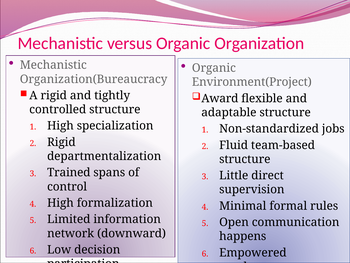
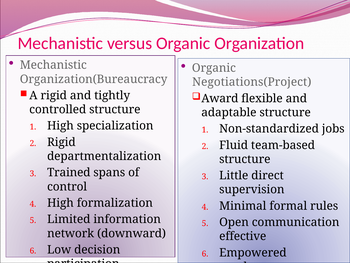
Environment(Project: Environment(Project -> Negotiations(Project
happens: happens -> effective
